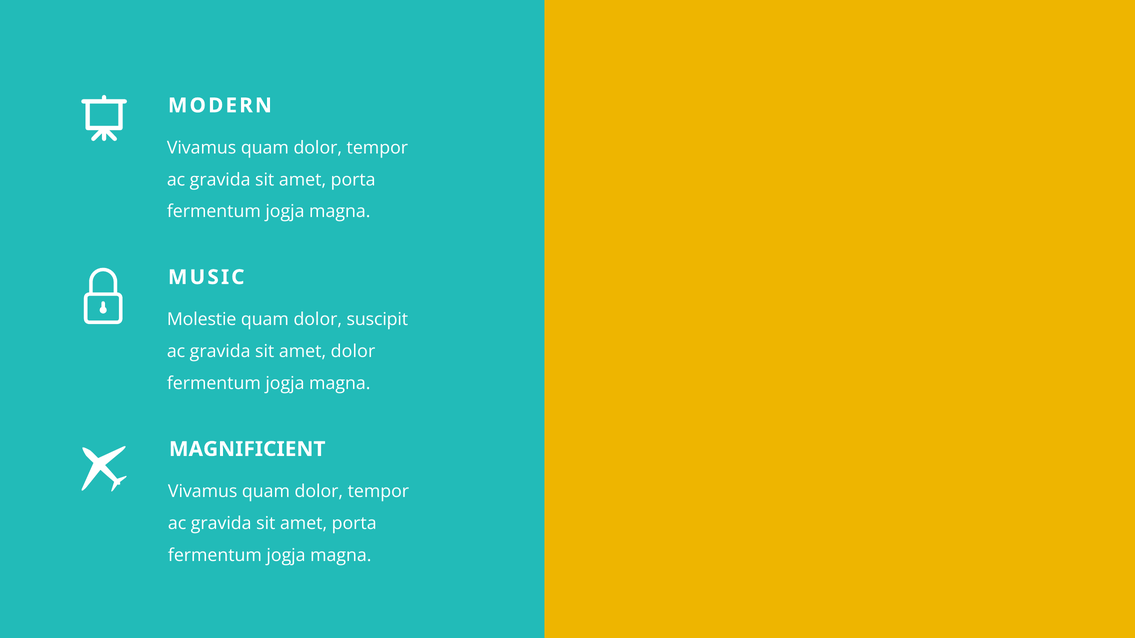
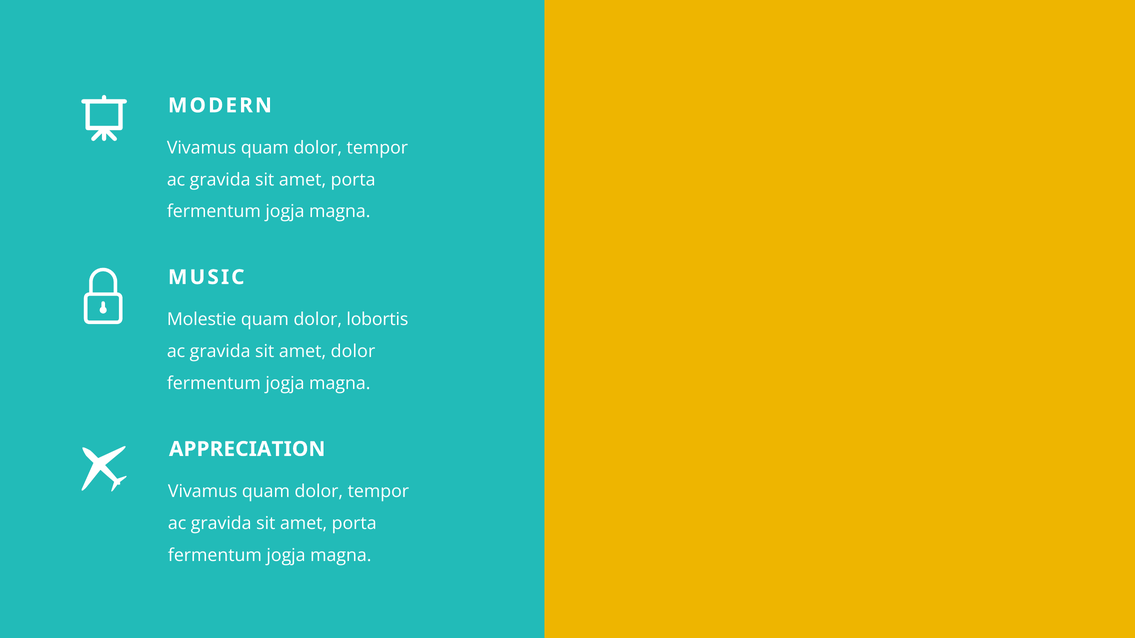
suscipit: suscipit -> lobortis
MAGNIFICIENT: MAGNIFICIENT -> APPRECIATION
